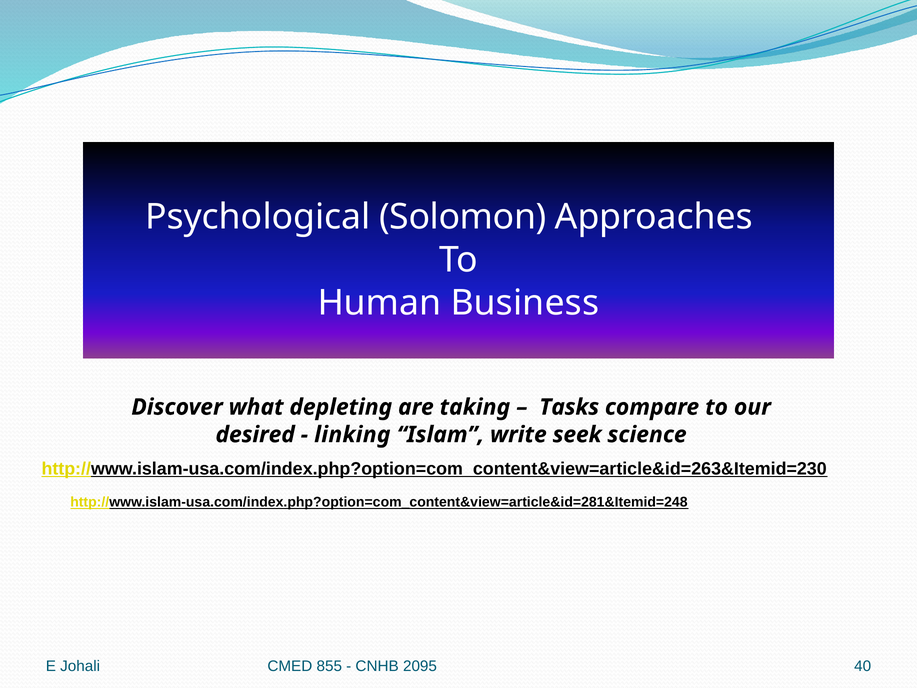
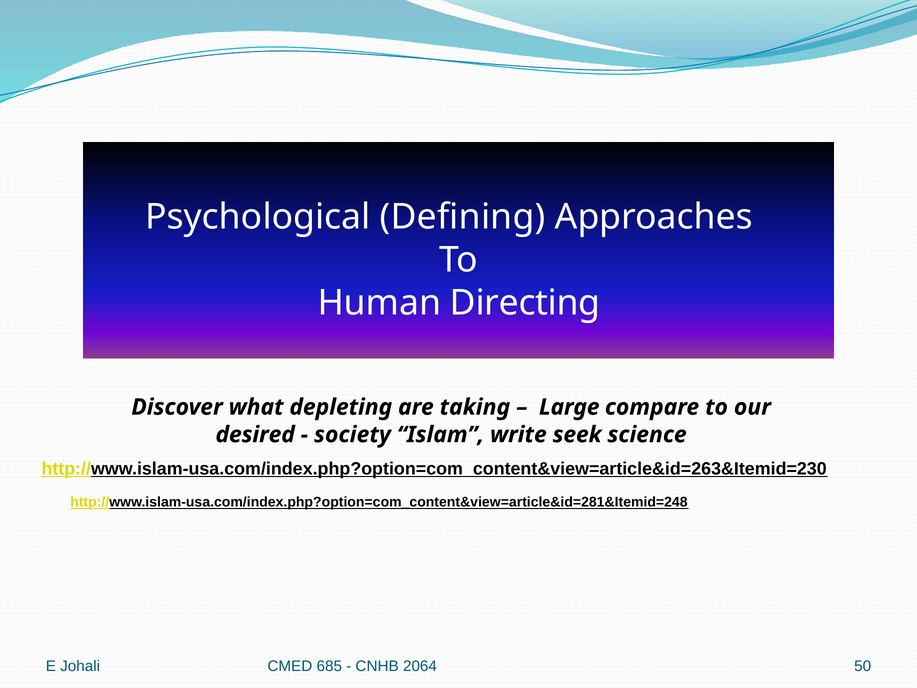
Solomon: Solomon -> Defining
Business: Business -> Directing
Tasks: Tasks -> Large
linking: linking -> society
855: 855 -> 685
2095: 2095 -> 2064
40: 40 -> 50
